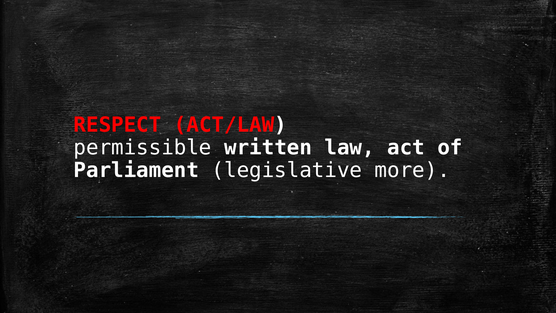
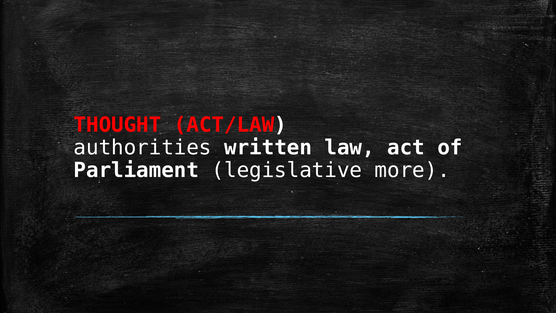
RESPECT: RESPECT -> THOUGHT
permissible: permissible -> authorities
